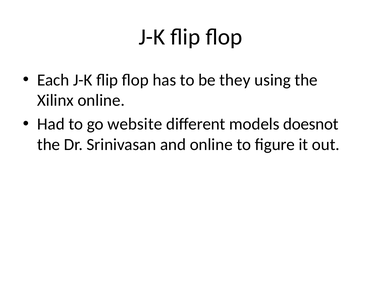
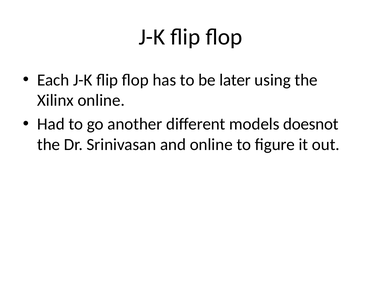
they: they -> later
website: website -> another
